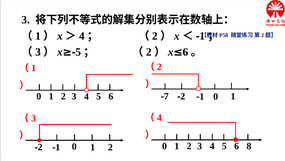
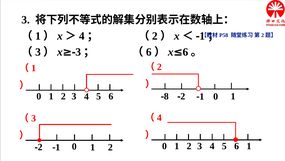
5 at (78, 52): 5 -> 3
2 at (149, 52): 2 -> 6
7: 7 -> 8
0 8: 8 -> 1
